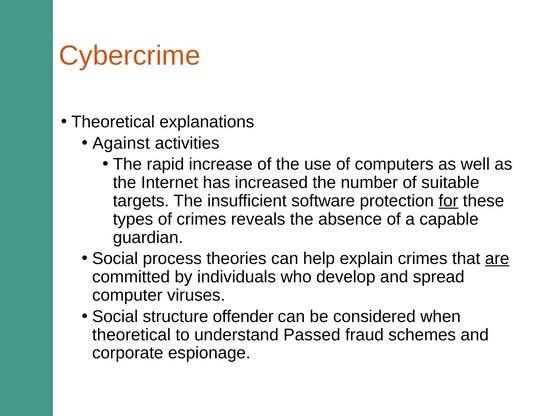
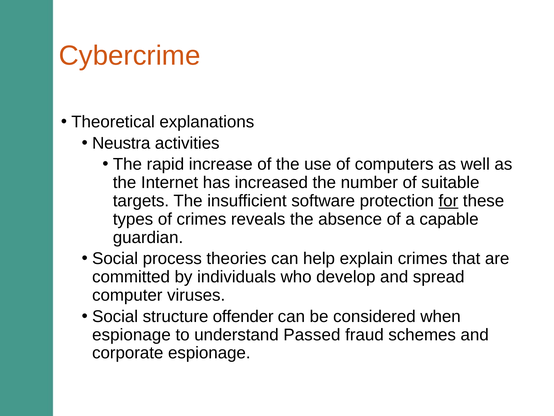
Against: Against -> Neustra
are underline: present -> none
theoretical at (131, 334): theoretical -> espionage
